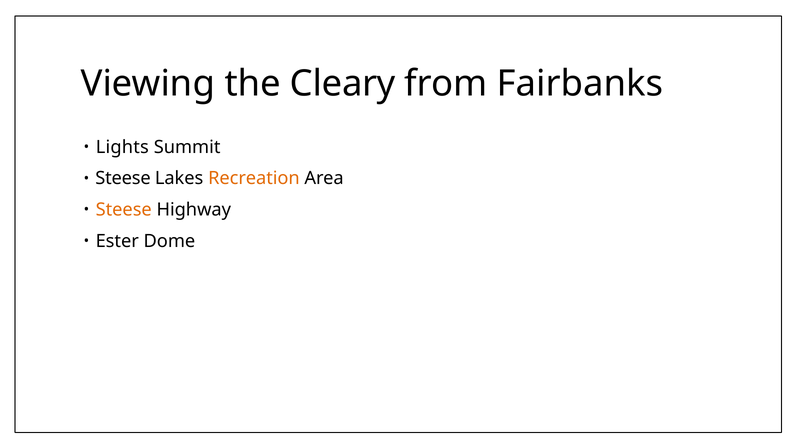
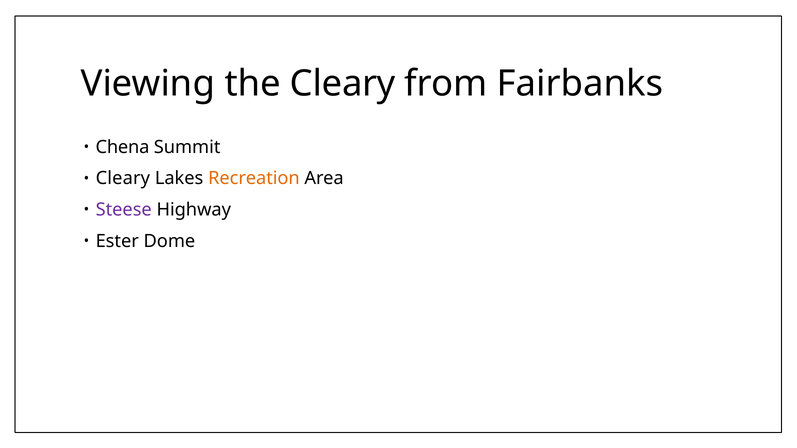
Lights: Lights -> Chena
Steese at (123, 179): Steese -> Cleary
Steese at (124, 210) colour: orange -> purple
